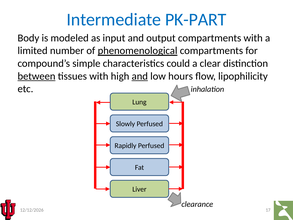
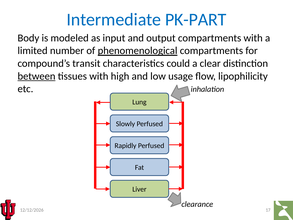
simple: simple -> transit
and at (140, 76) underline: present -> none
hours: hours -> usage
